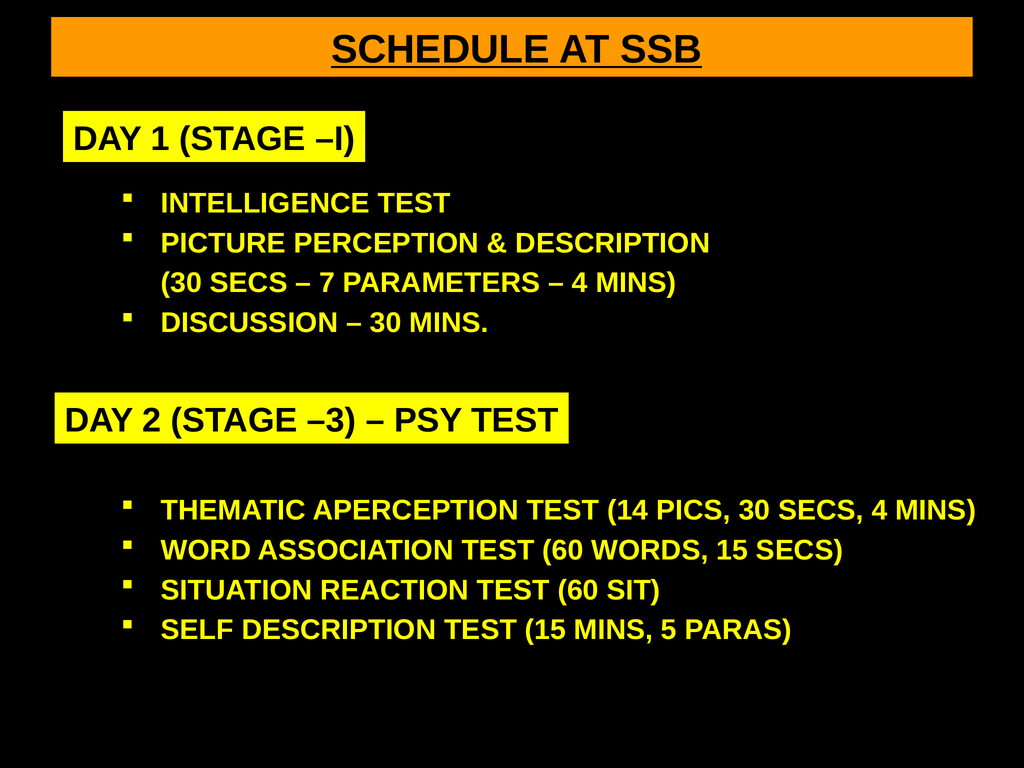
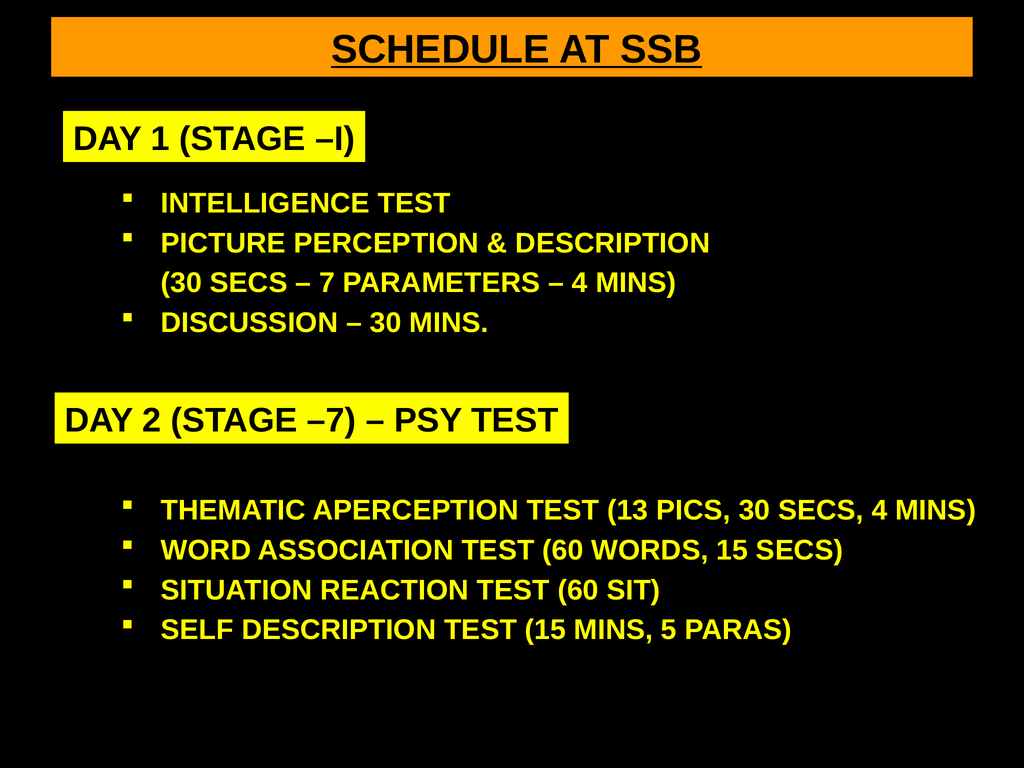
–3: –3 -> –7
14: 14 -> 13
